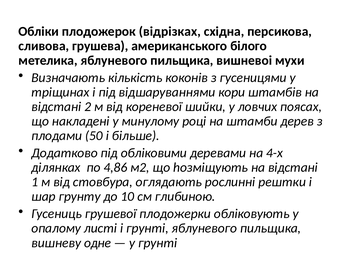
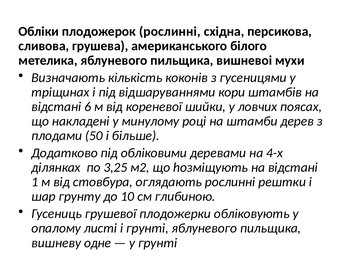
плодожерок відрізках: відрізках -> рослинні
2: 2 -> 6
4,86: 4,86 -> 3,25
